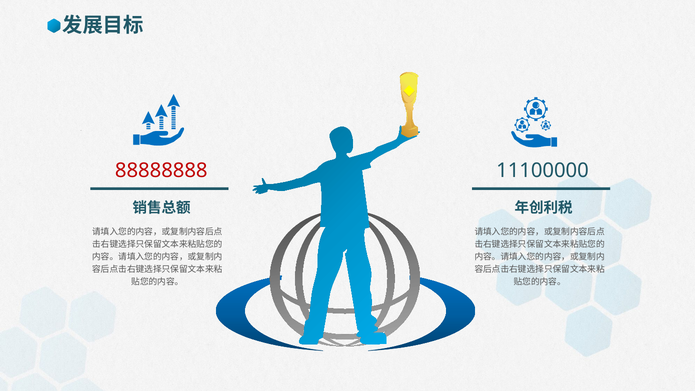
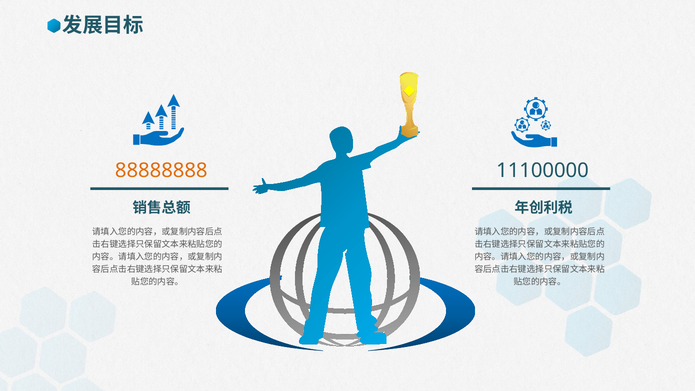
88888888 colour: red -> orange
